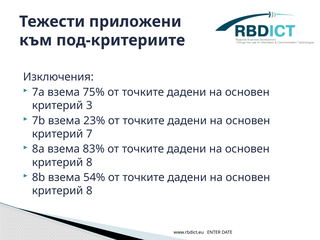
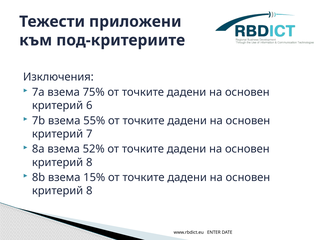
3: 3 -> 6
23%: 23% -> 55%
83%: 83% -> 52%
54%: 54% -> 15%
